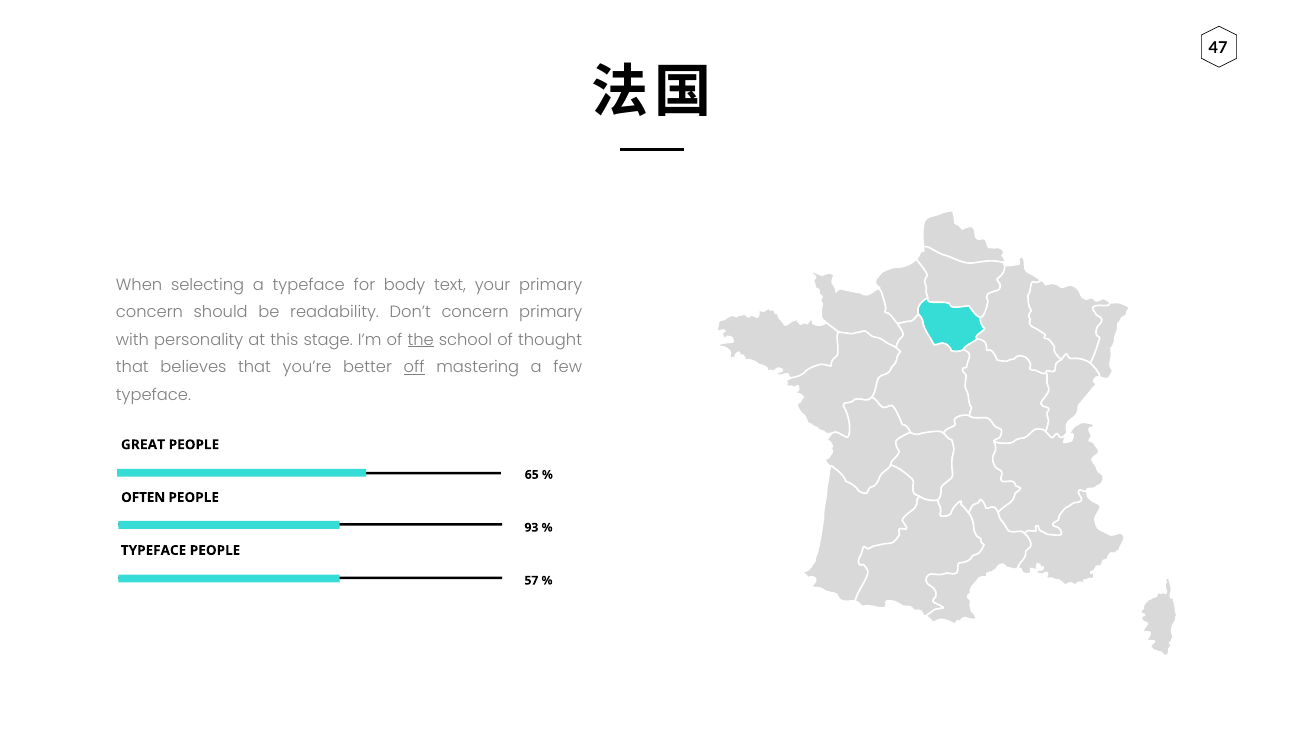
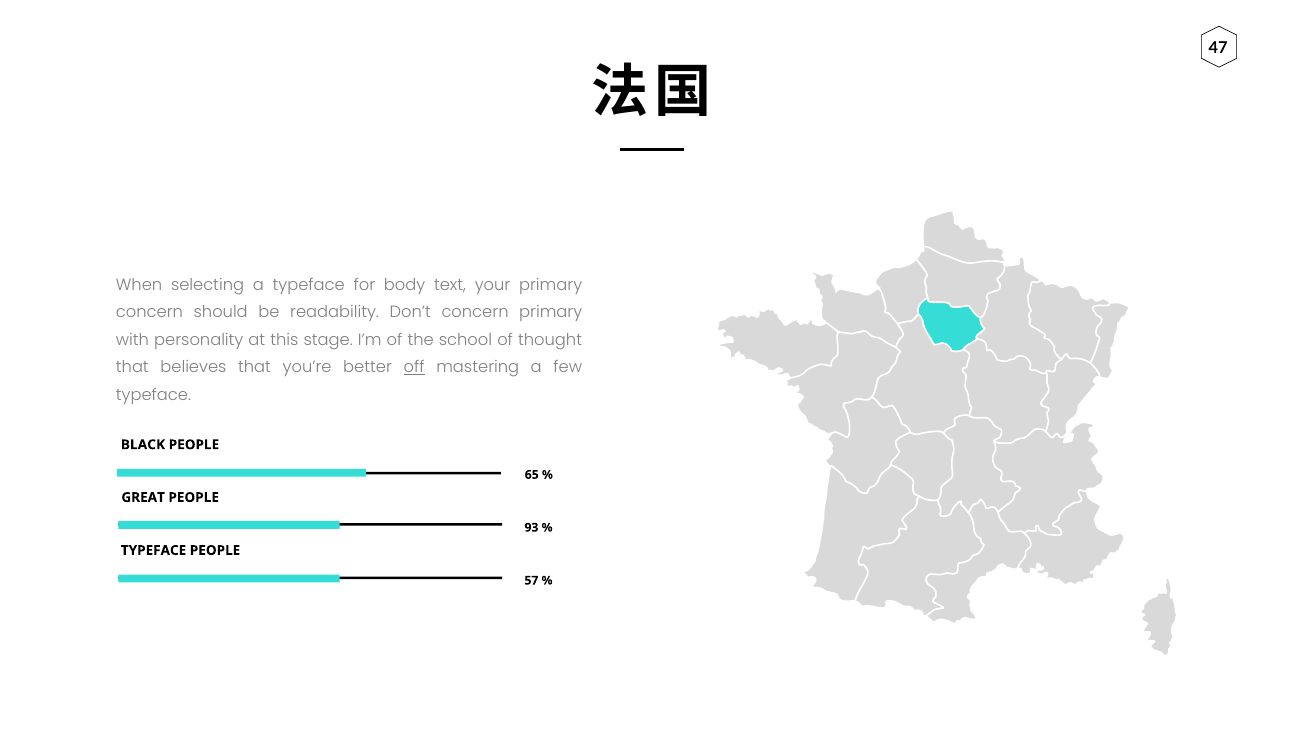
the underline: present -> none
GREAT: GREAT -> BLACK
OFTEN: OFTEN -> GREAT
